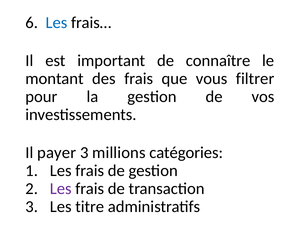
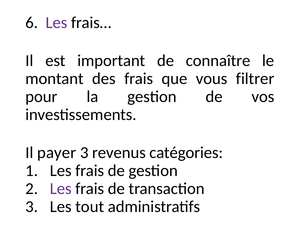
Les at (56, 23) colour: blue -> purple
millions: millions -> revenus
titre: titre -> tout
